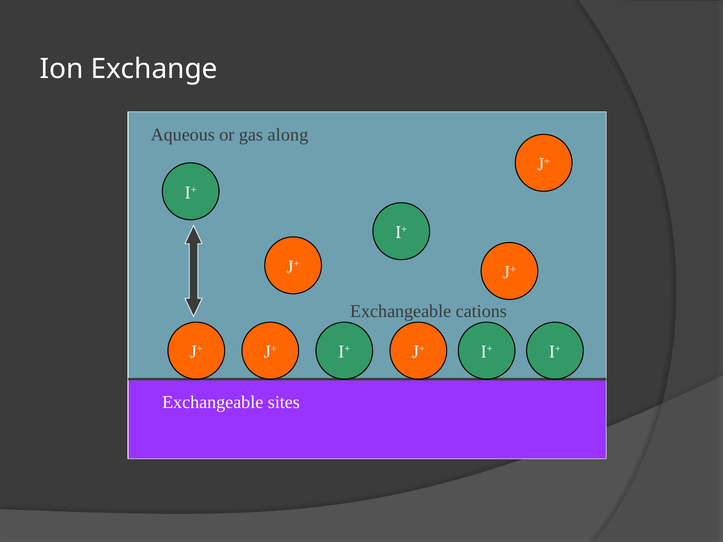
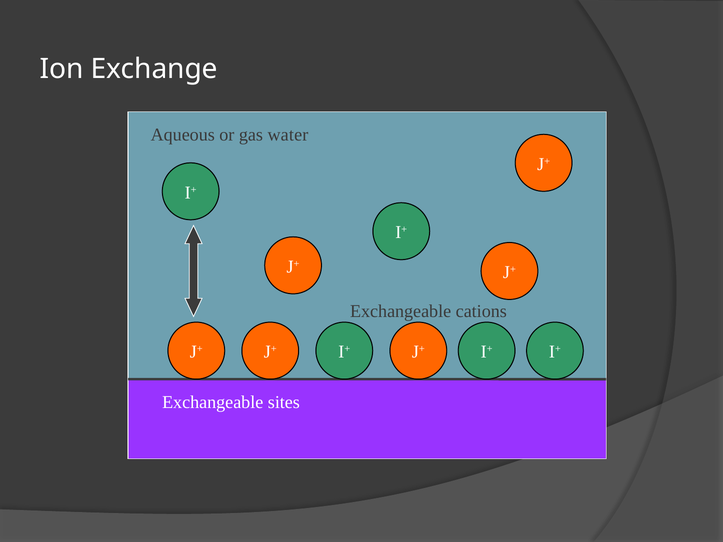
along: along -> water
